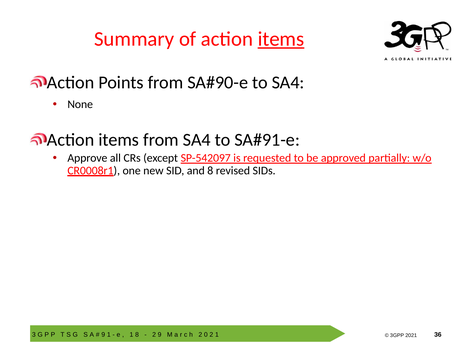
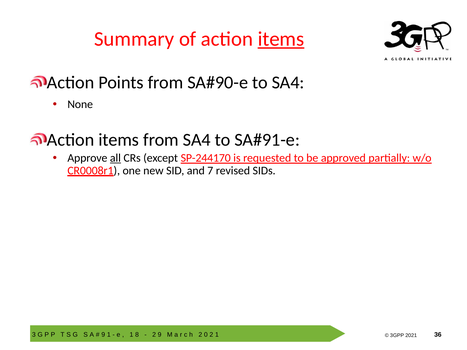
all underline: none -> present
SP-542097: SP-542097 -> SP-244170
and 8: 8 -> 7
